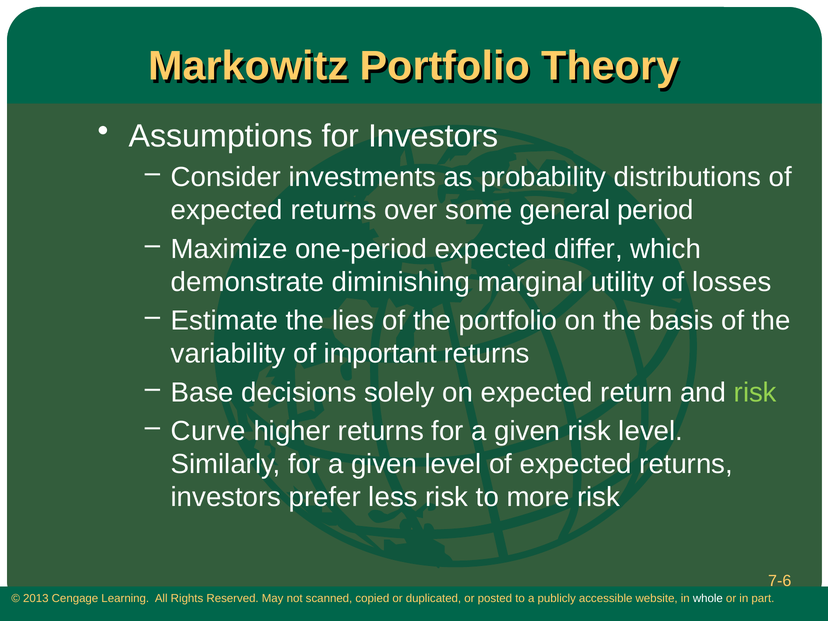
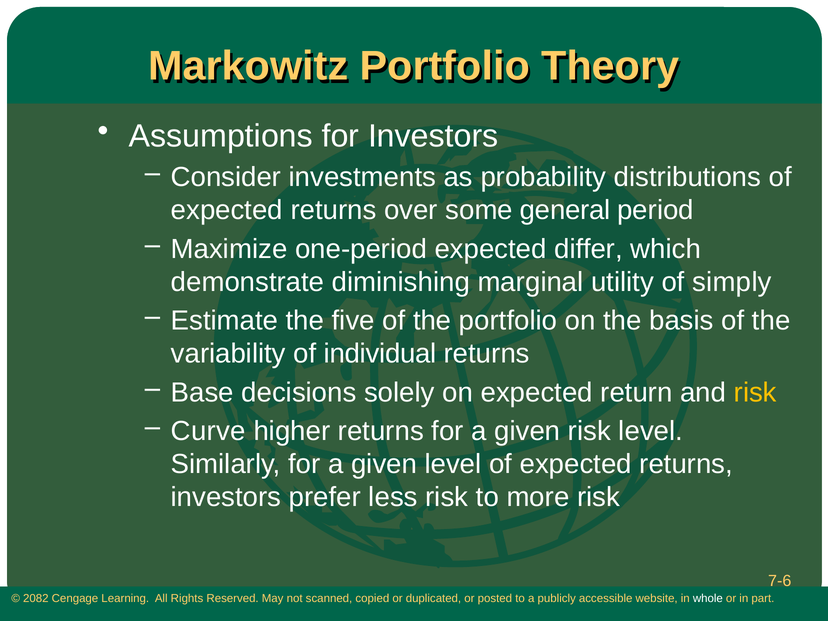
losses: losses -> simply
lies: lies -> five
important: important -> individual
risk at (755, 392) colour: light green -> yellow
2013: 2013 -> 2082
